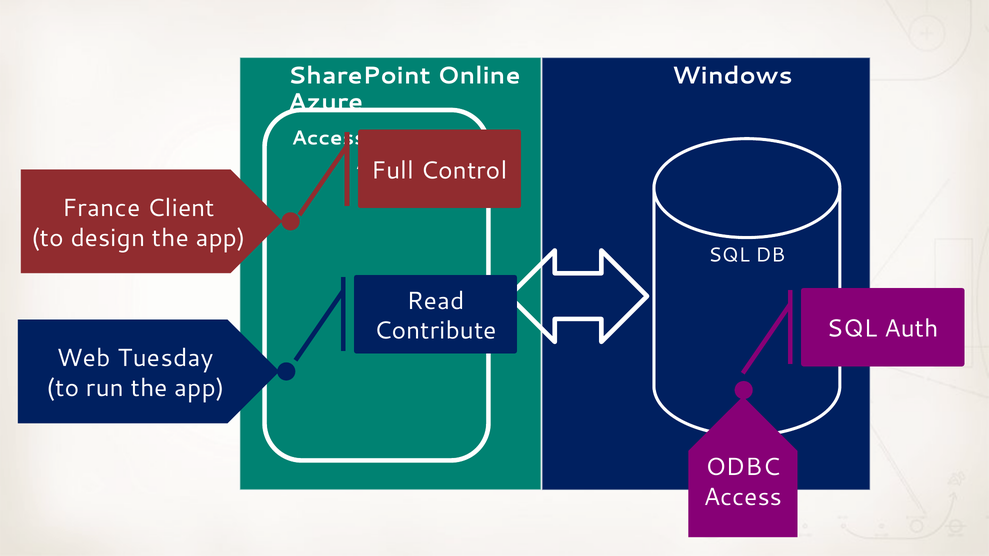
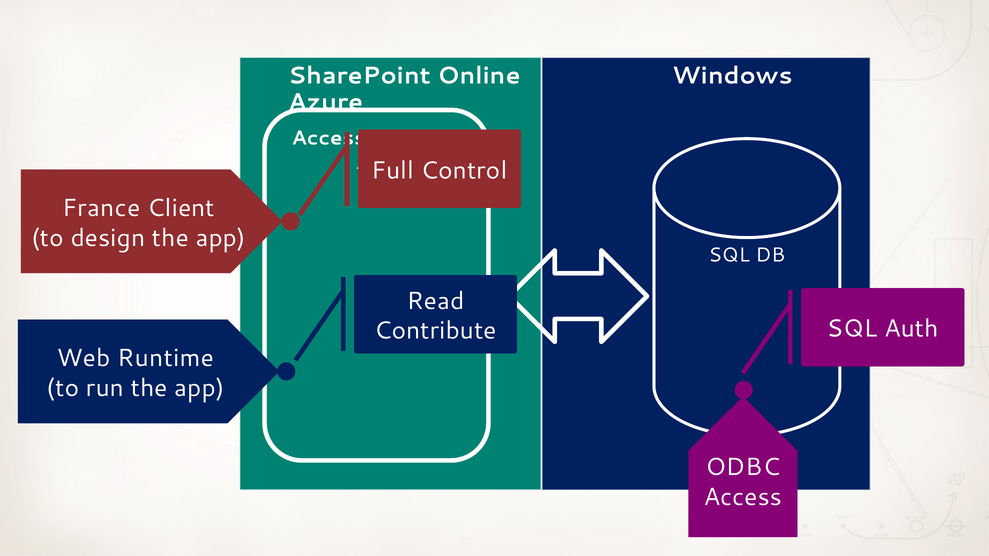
Tuesday: Tuesday -> Runtime
